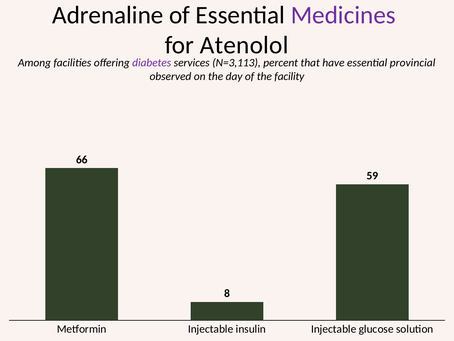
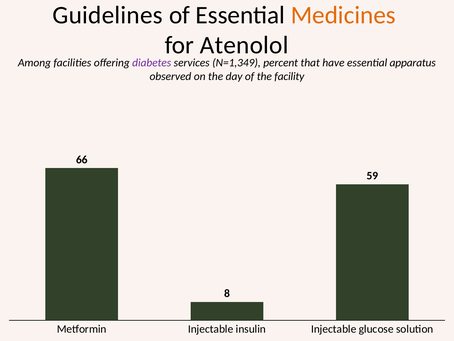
Adrenaline: Adrenaline -> Guidelines
Medicines colour: purple -> orange
N=3,113: N=3,113 -> N=1,349
provincial: provincial -> apparatus
